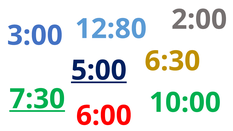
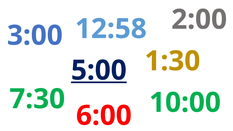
12:80: 12:80 -> 12:58
6:30: 6:30 -> 1:30
7:30 underline: present -> none
